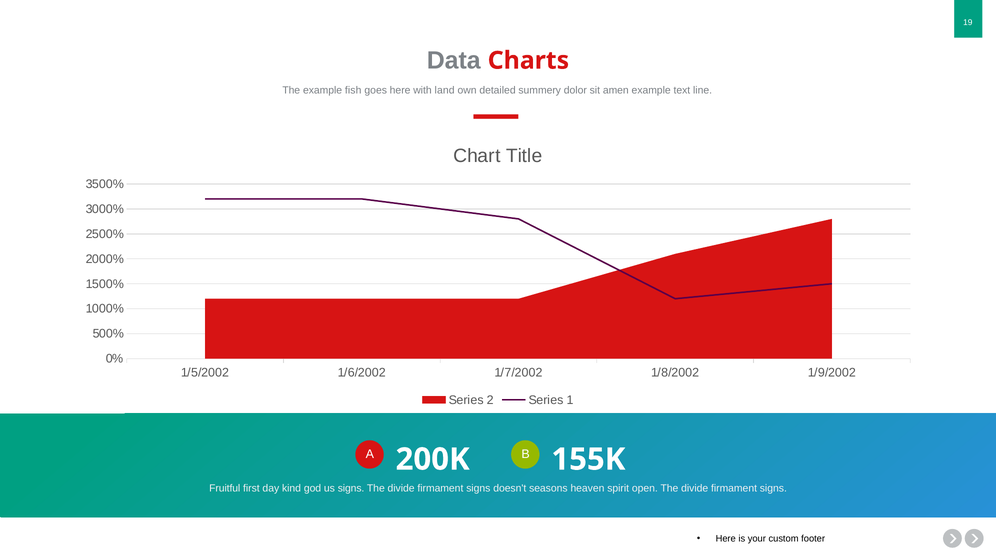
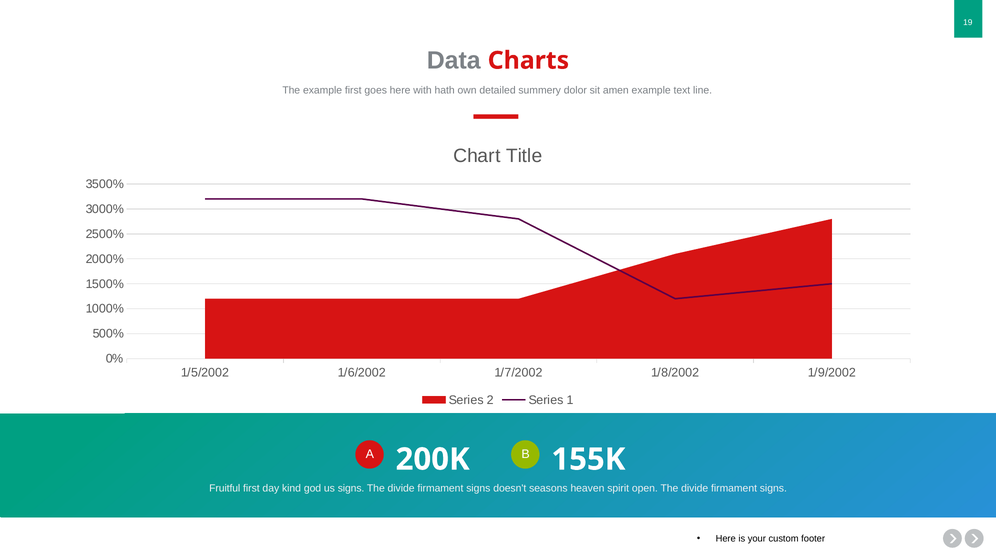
example fish: fish -> first
land: land -> hath
